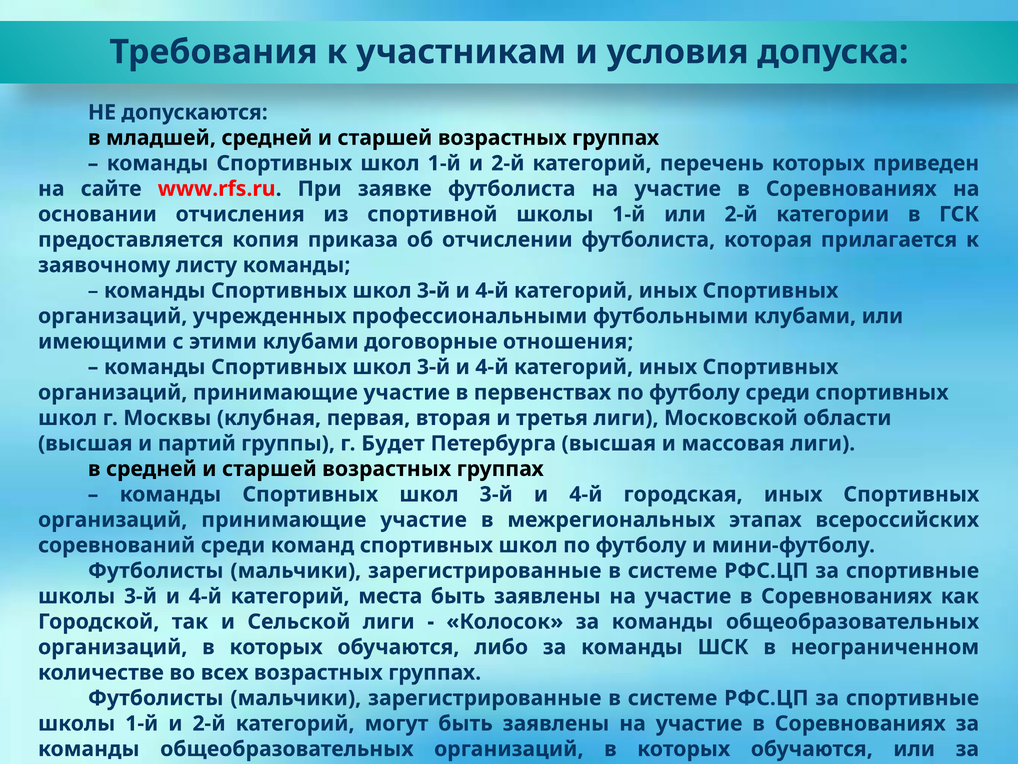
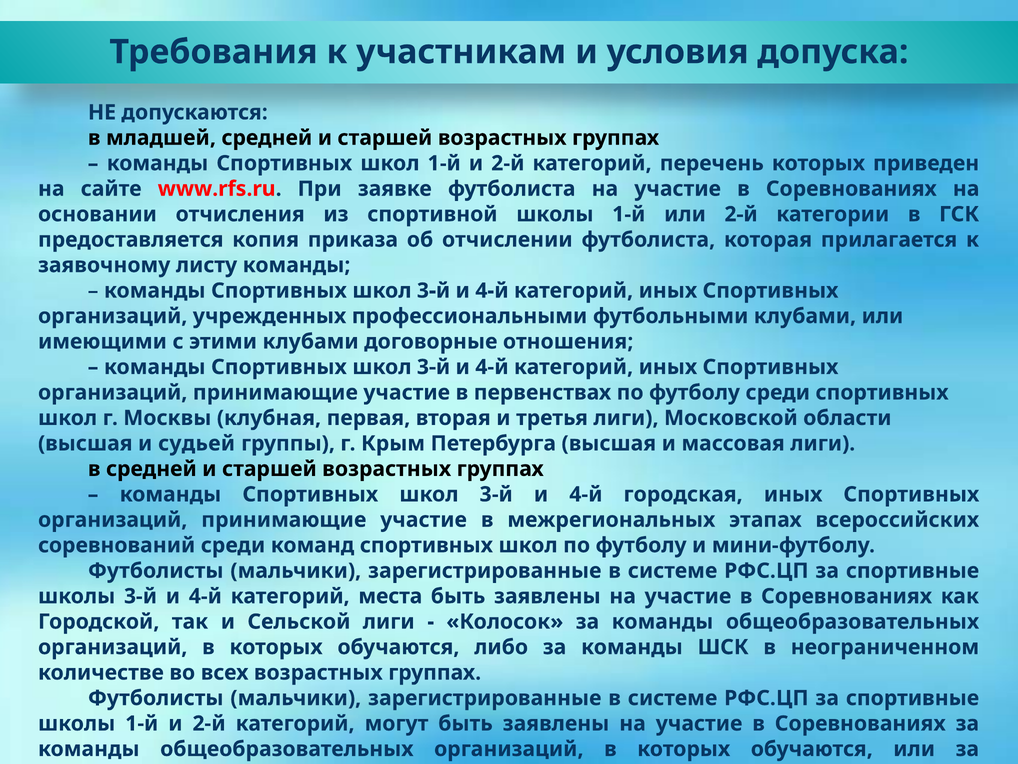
партий: партий -> судьей
Будет: Будет -> Крым
